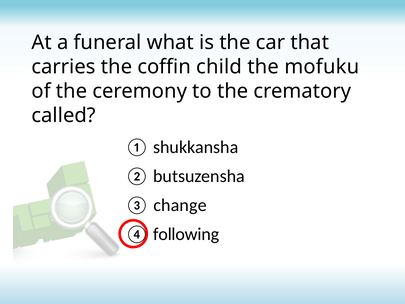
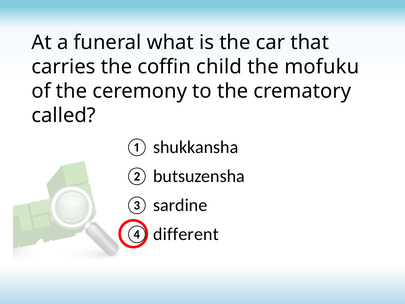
change: change -> sardine
following: following -> different
